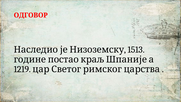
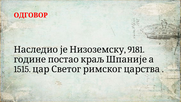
1513: 1513 -> 9181
1219: 1219 -> 1515
